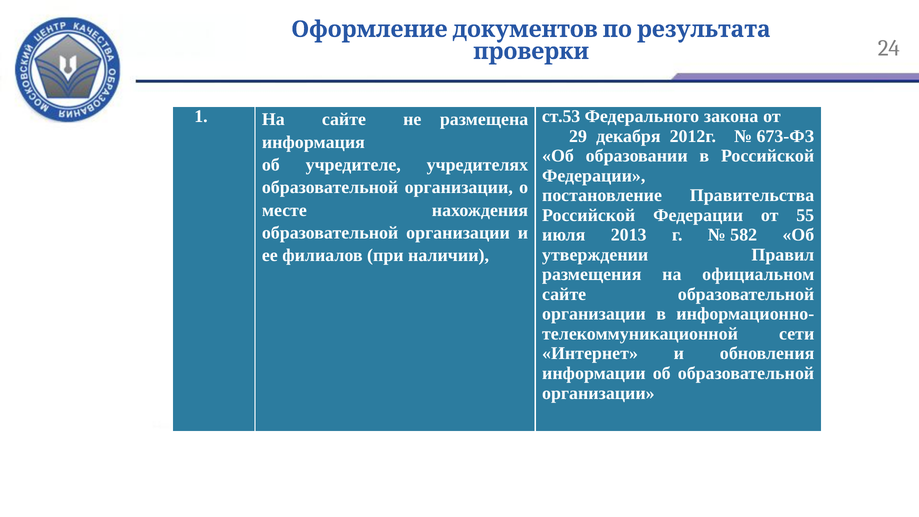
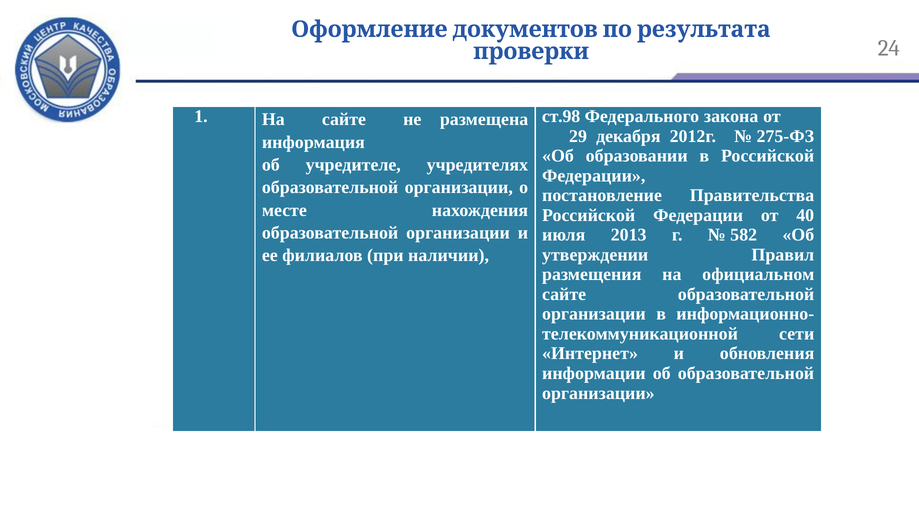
ст.53: ст.53 -> ст.98
673-ФЗ: 673-ФЗ -> 275-ФЗ
55: 55 -> 40
